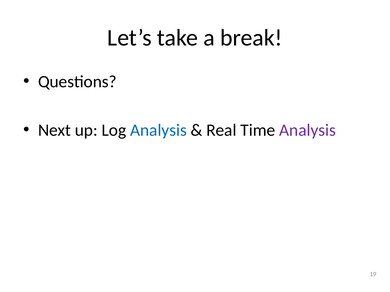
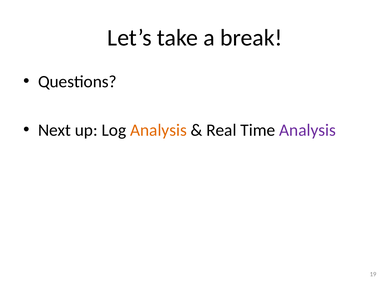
Analysis at (158, 130) colour: blue -> orange
